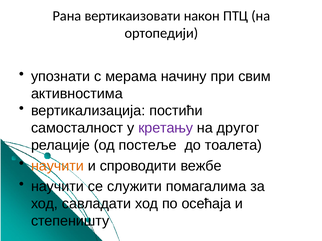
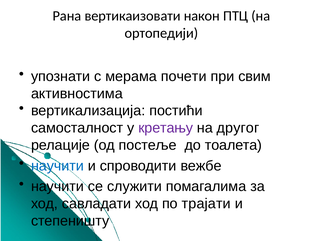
начину: начину -> почети
научити at (57, 166) colour: orange -> blue
осећаја: осећаја -> трајати
